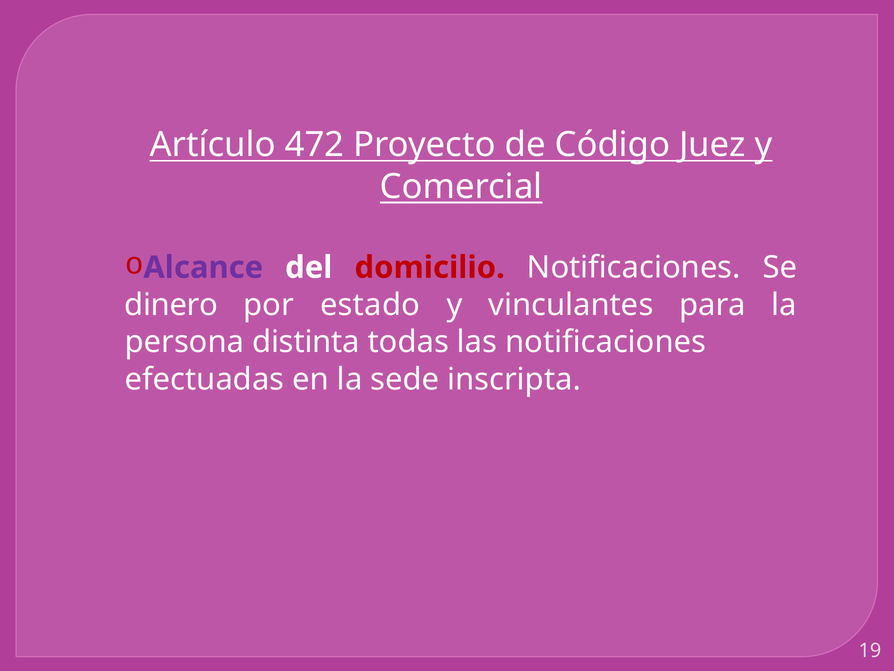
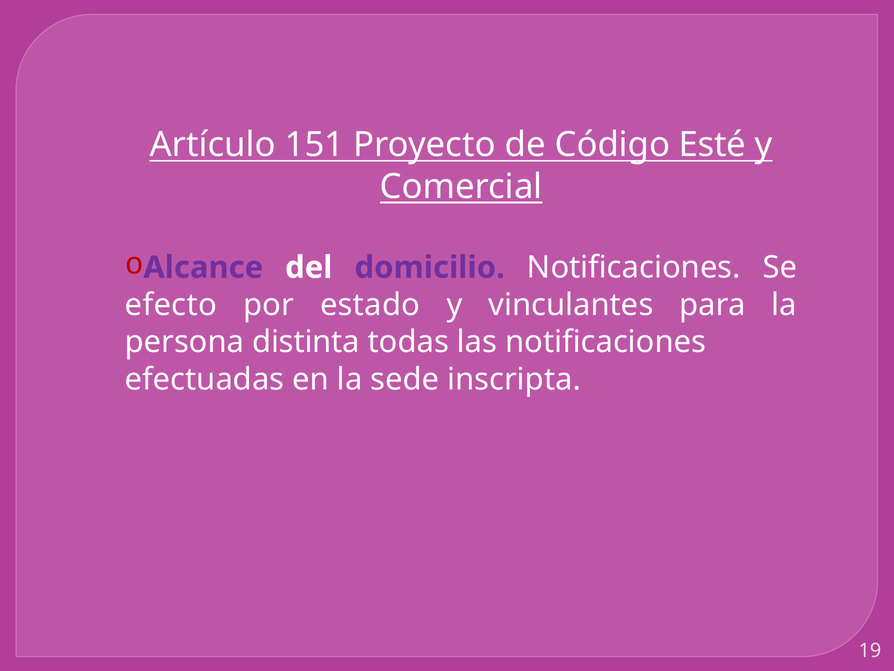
472: 472 -> 151
Juez: Juez -> Esté
domicilio colour: red -> purple
dinero: dinero -> efecto
